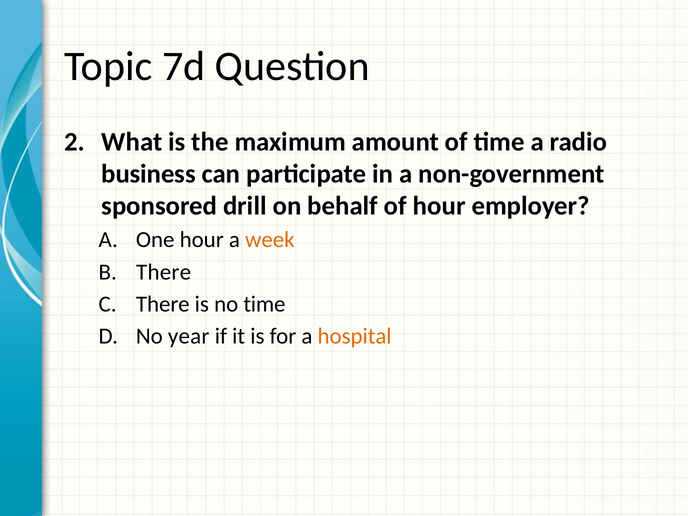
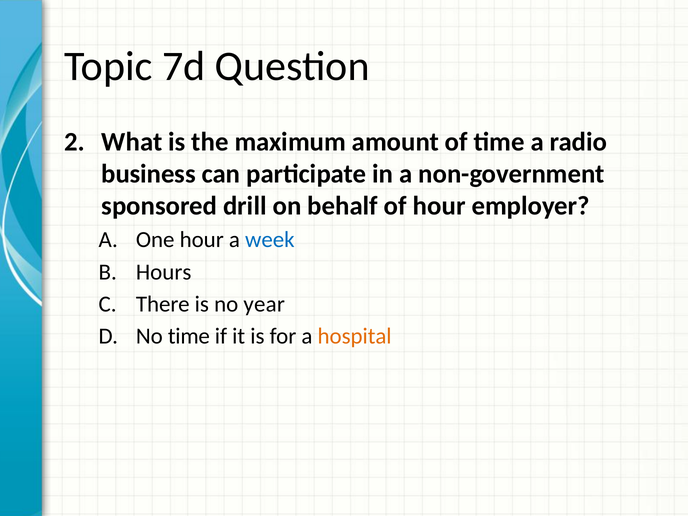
week colour: orange -> blue
There at (164, 272): There -> Hours
no time: time -> year
No year: year -> time
